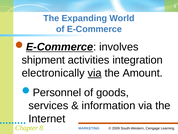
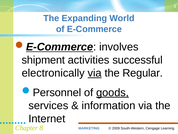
integration: integration -> successful
Amount: Amount -> Regular
goods underline: none -> present
